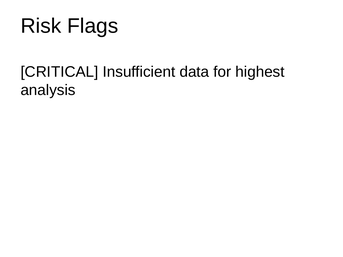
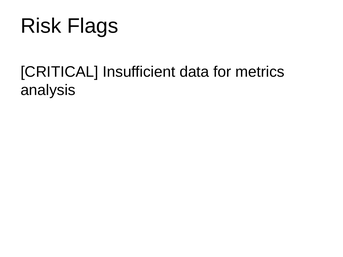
highest: highest -> metrics
